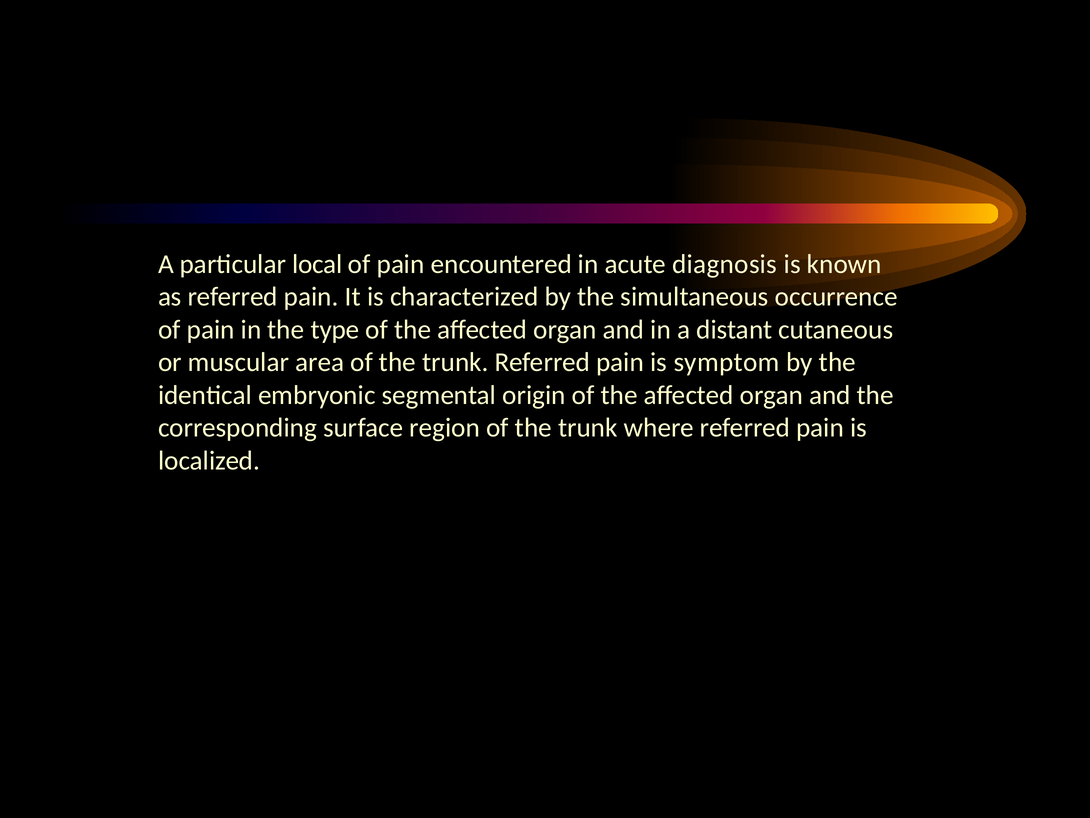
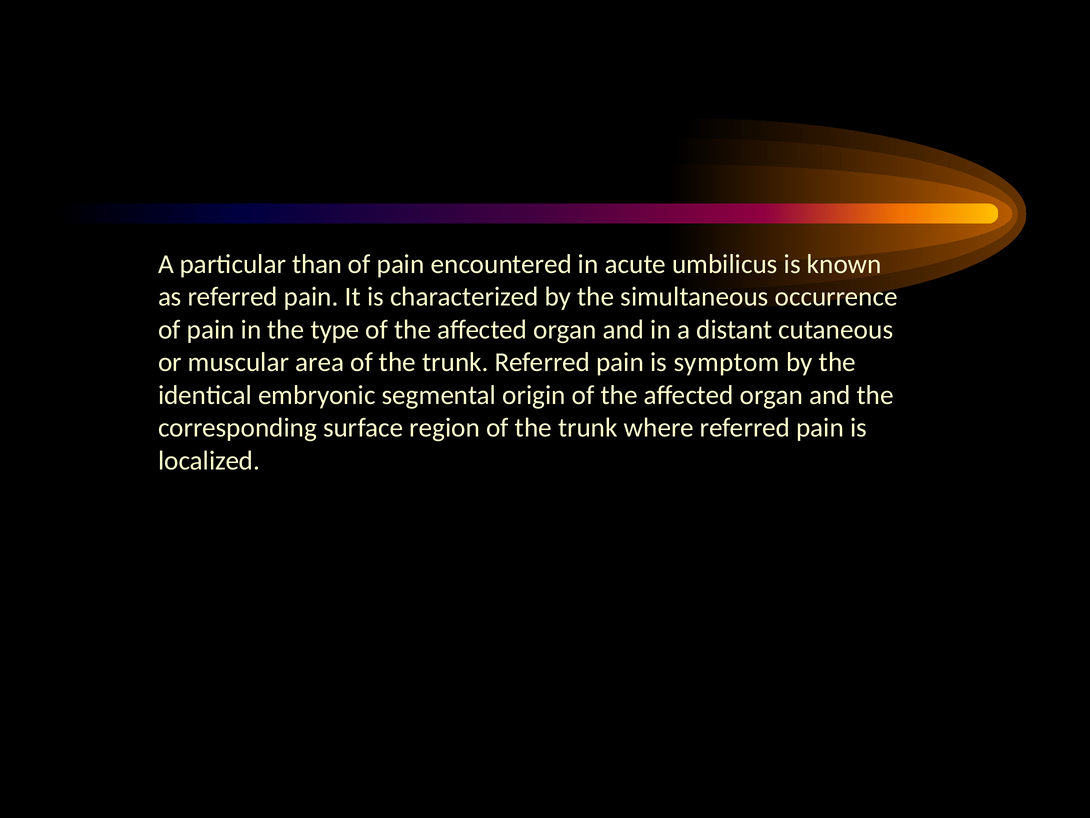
local: local -> than
diagnosis: diagnosis -> umbilicus
